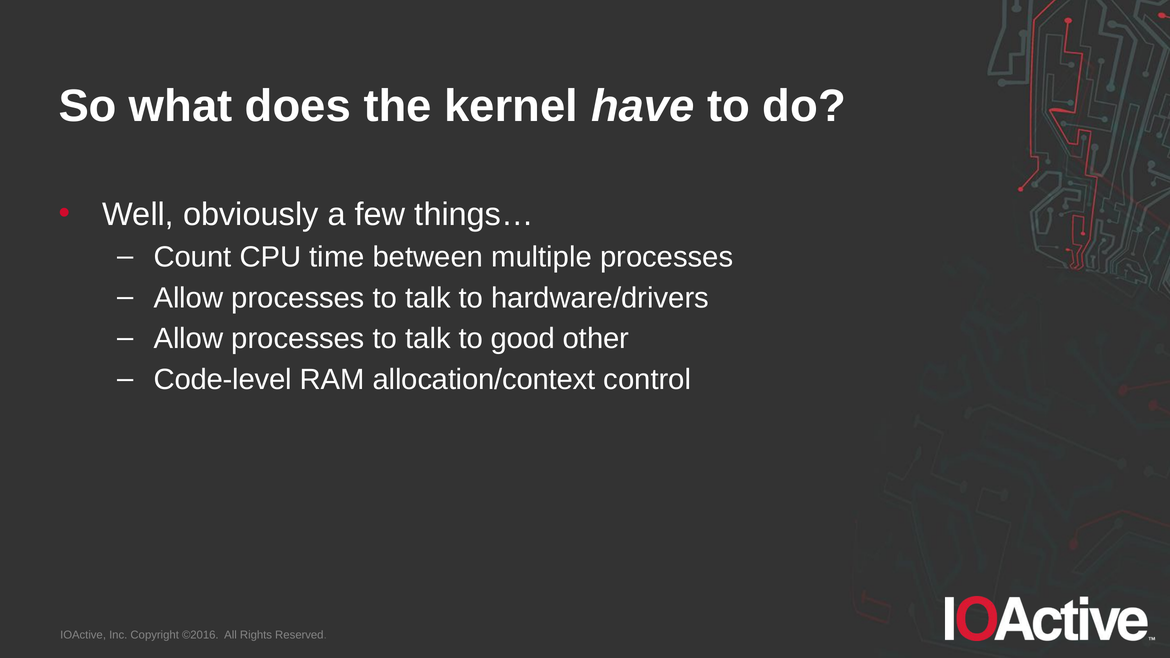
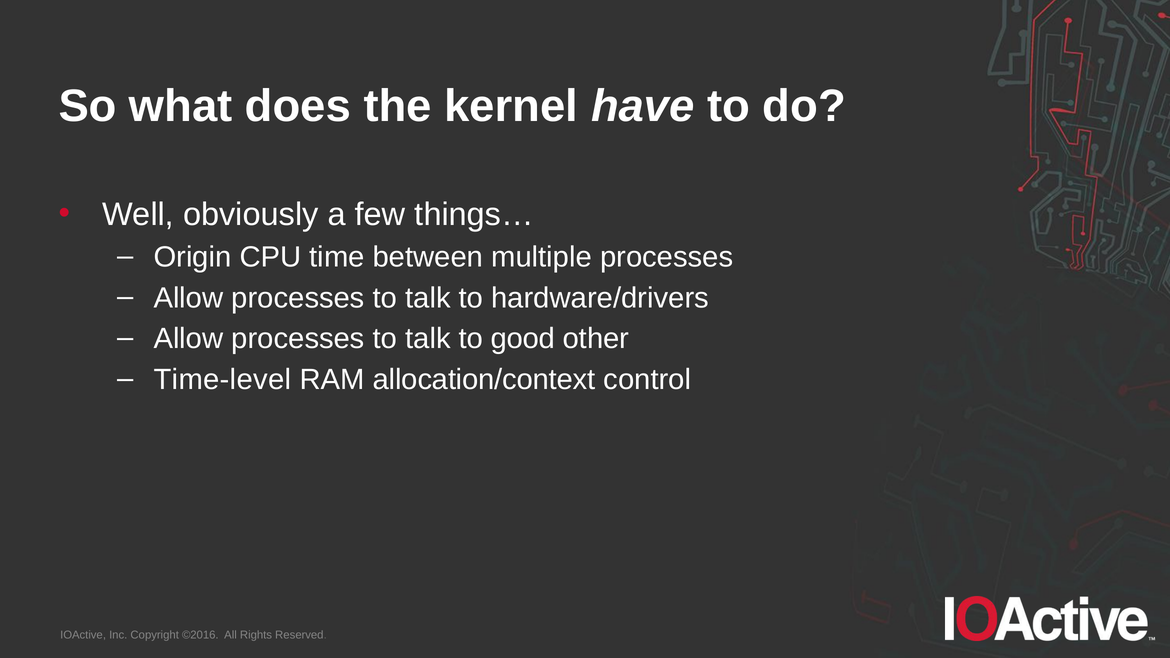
Count: Count -> Origin
Code-level: Code-level -> Time-level
